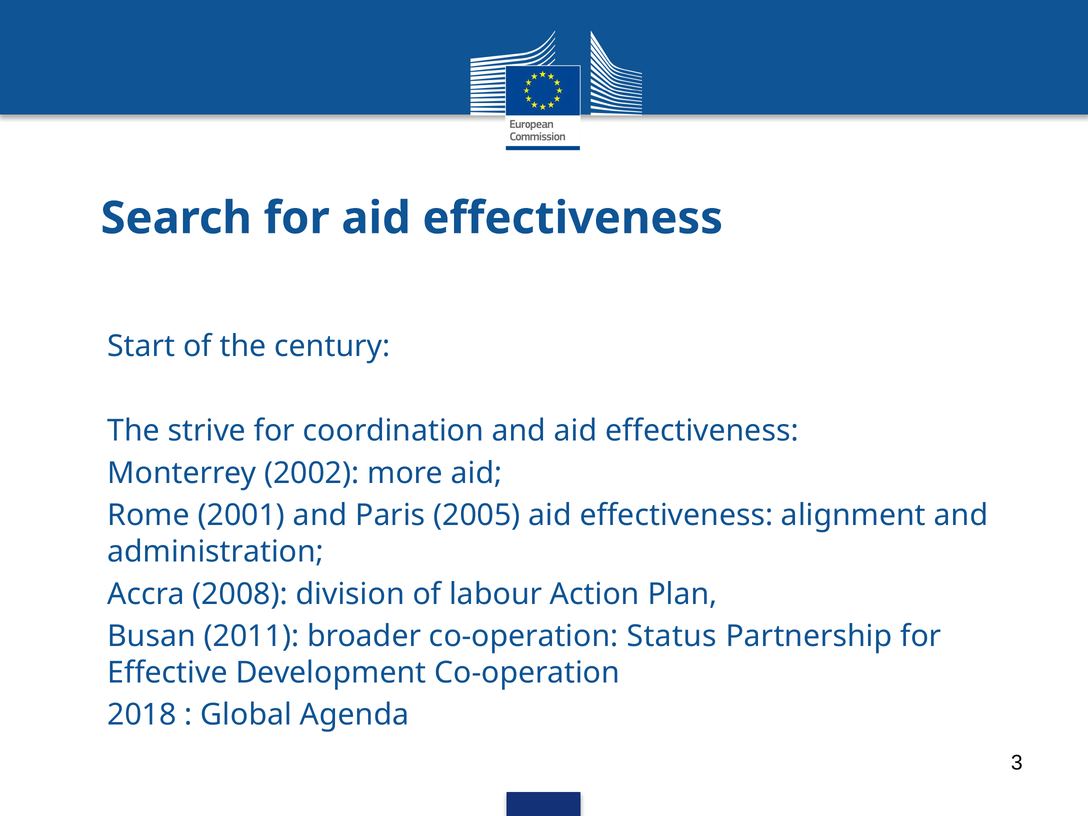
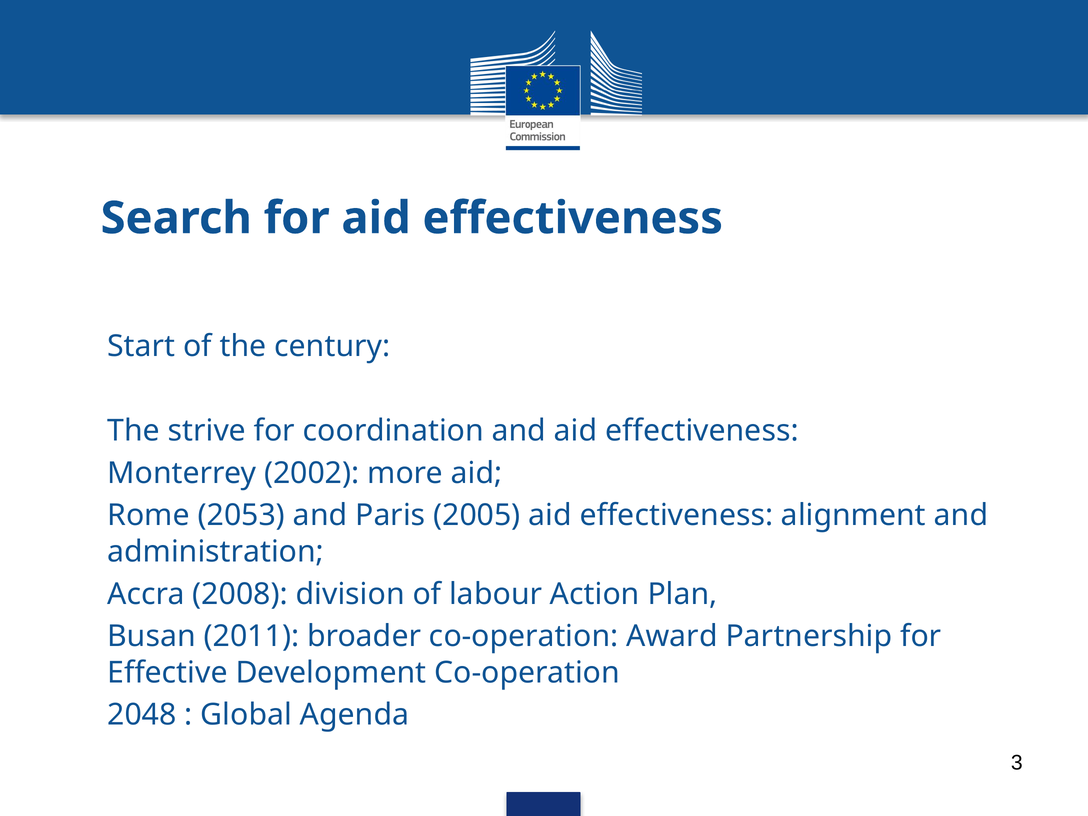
2001: 2001 -> 2053
Status: Status -> Award
2018: 2018 -> 2048
